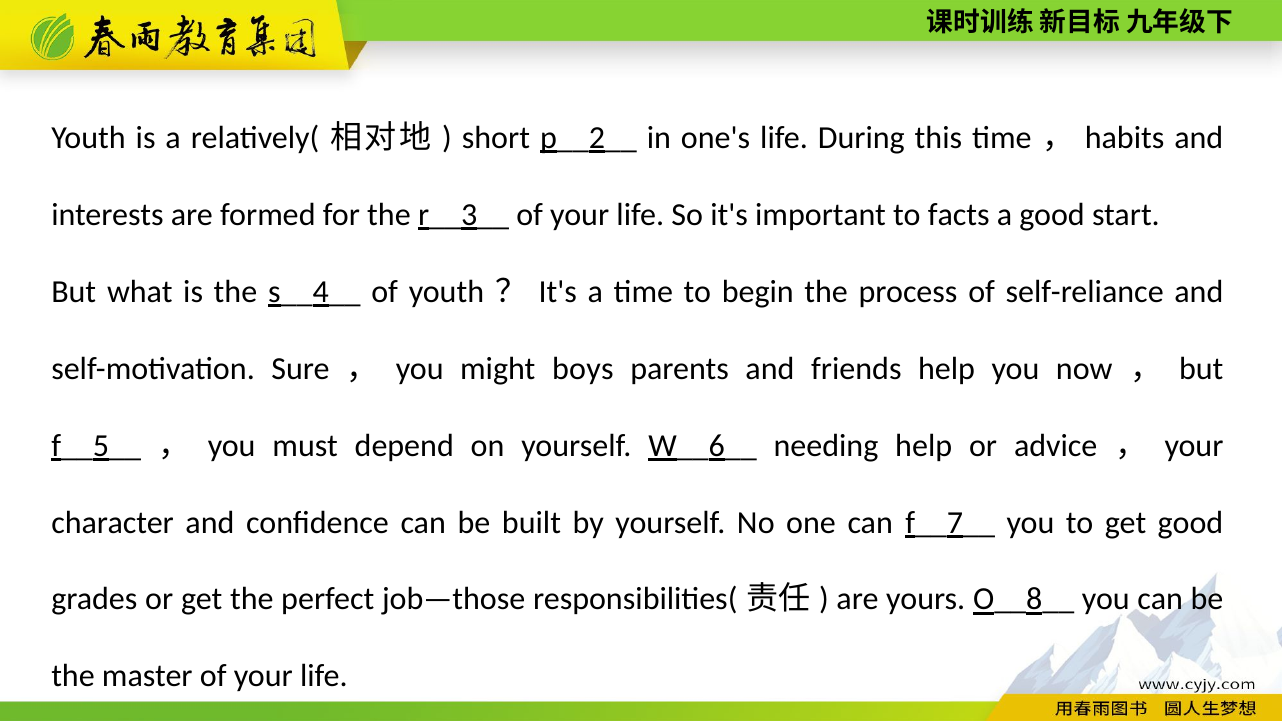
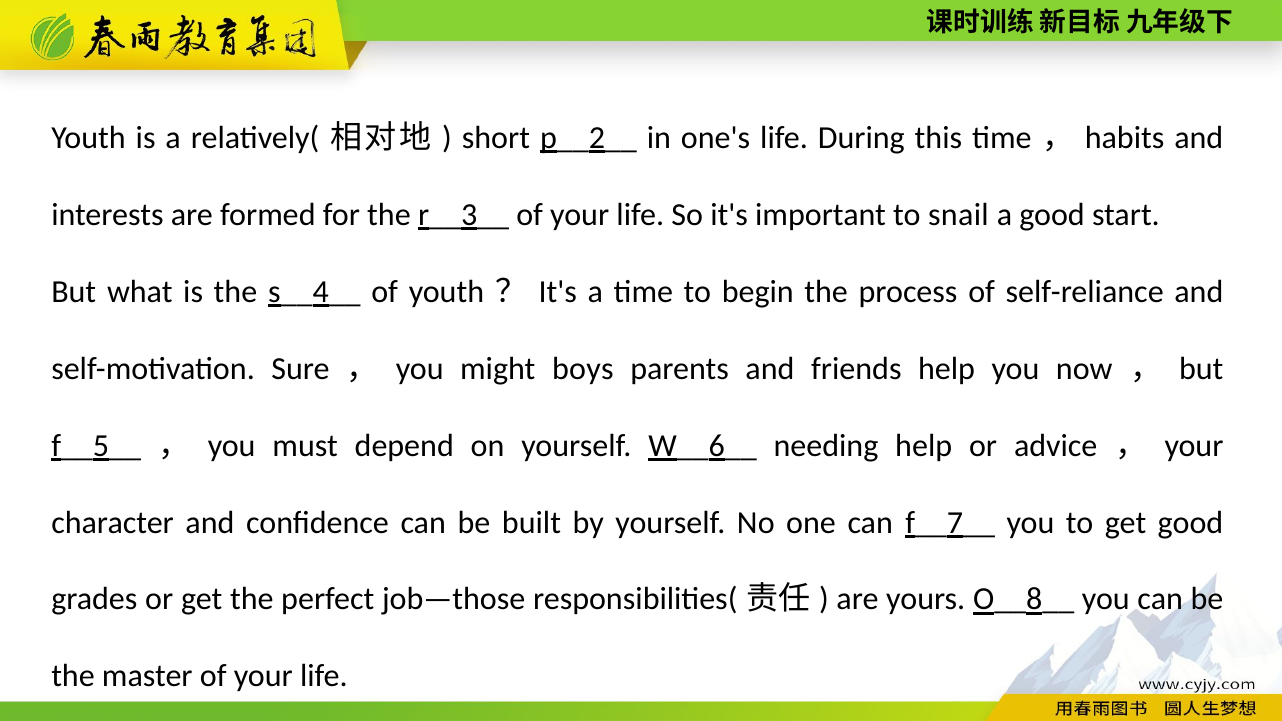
facts: facts -> snail
